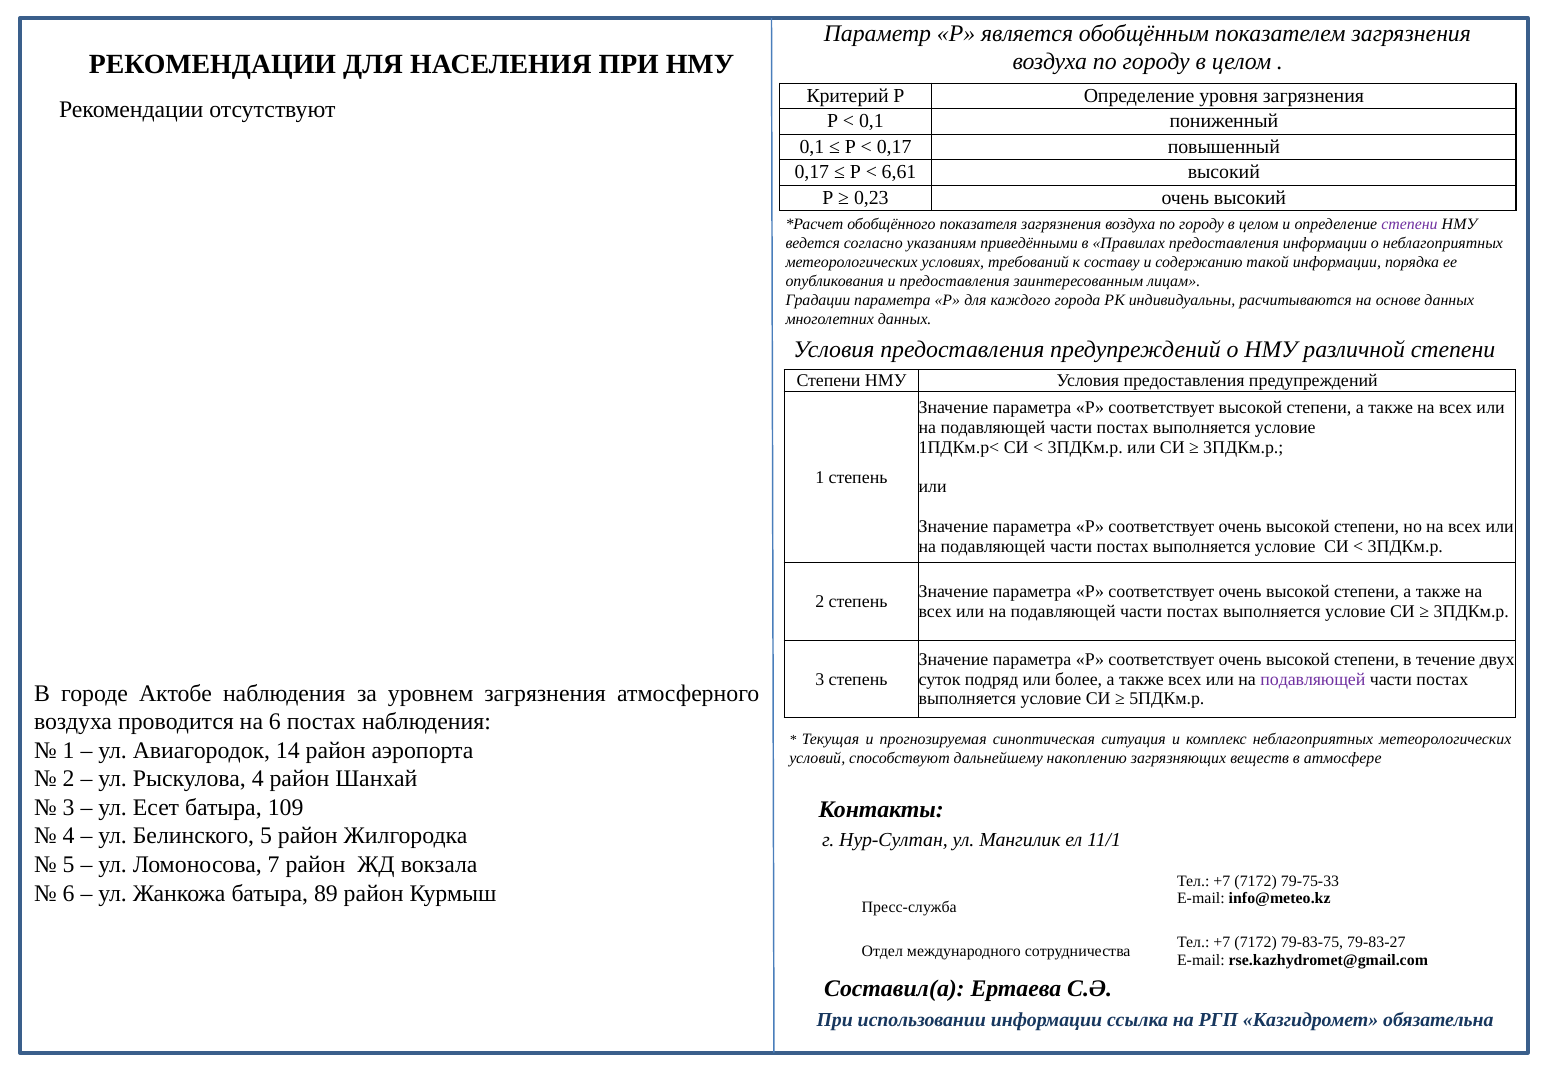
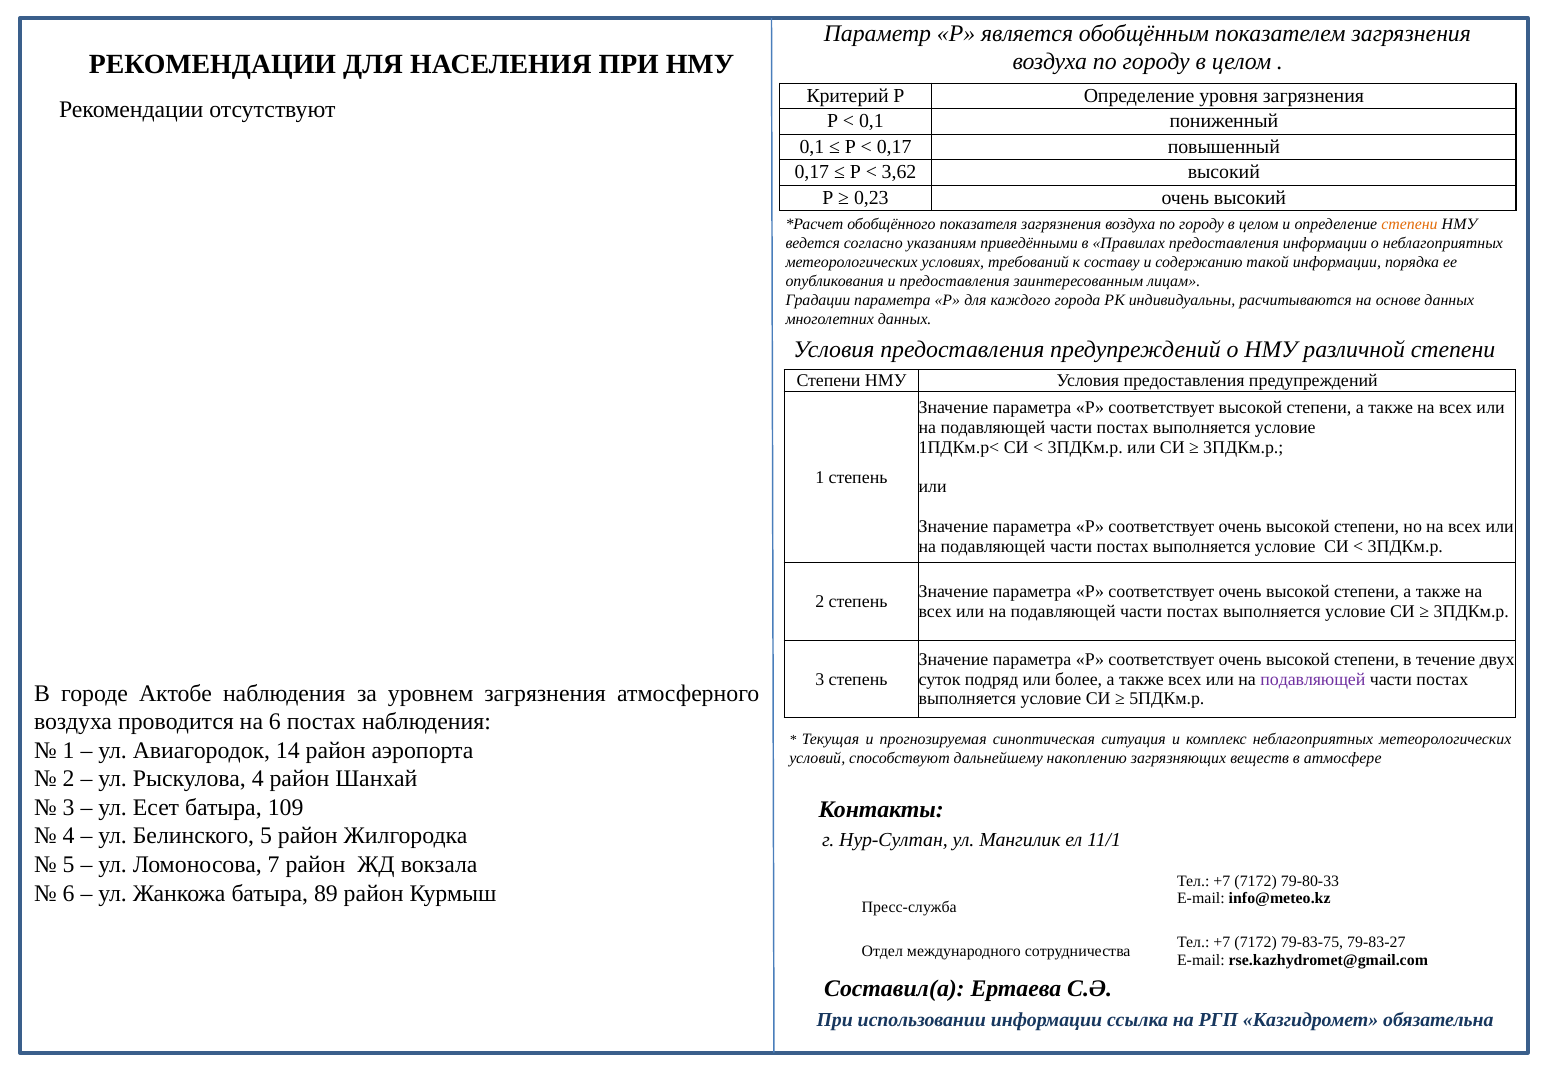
6,61: 6,61 -> 3,62
степени at (1409, 225) colour: purple -> orange
79-75-33: 79-75-33 -> 79-80-33
